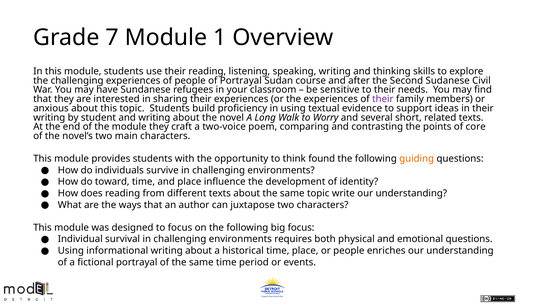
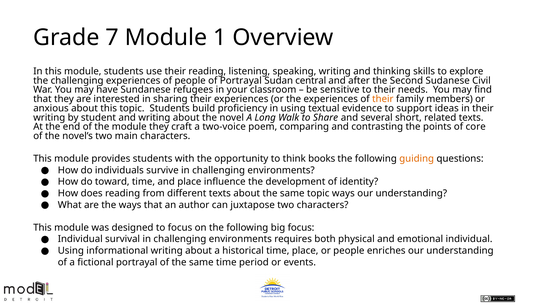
course: course -> central
their at (383, 99) colour: purple -> orange
Worry: Worry -> Share
found: found -> books
topic write: write -> ways
emotional questions: questions -> individual
